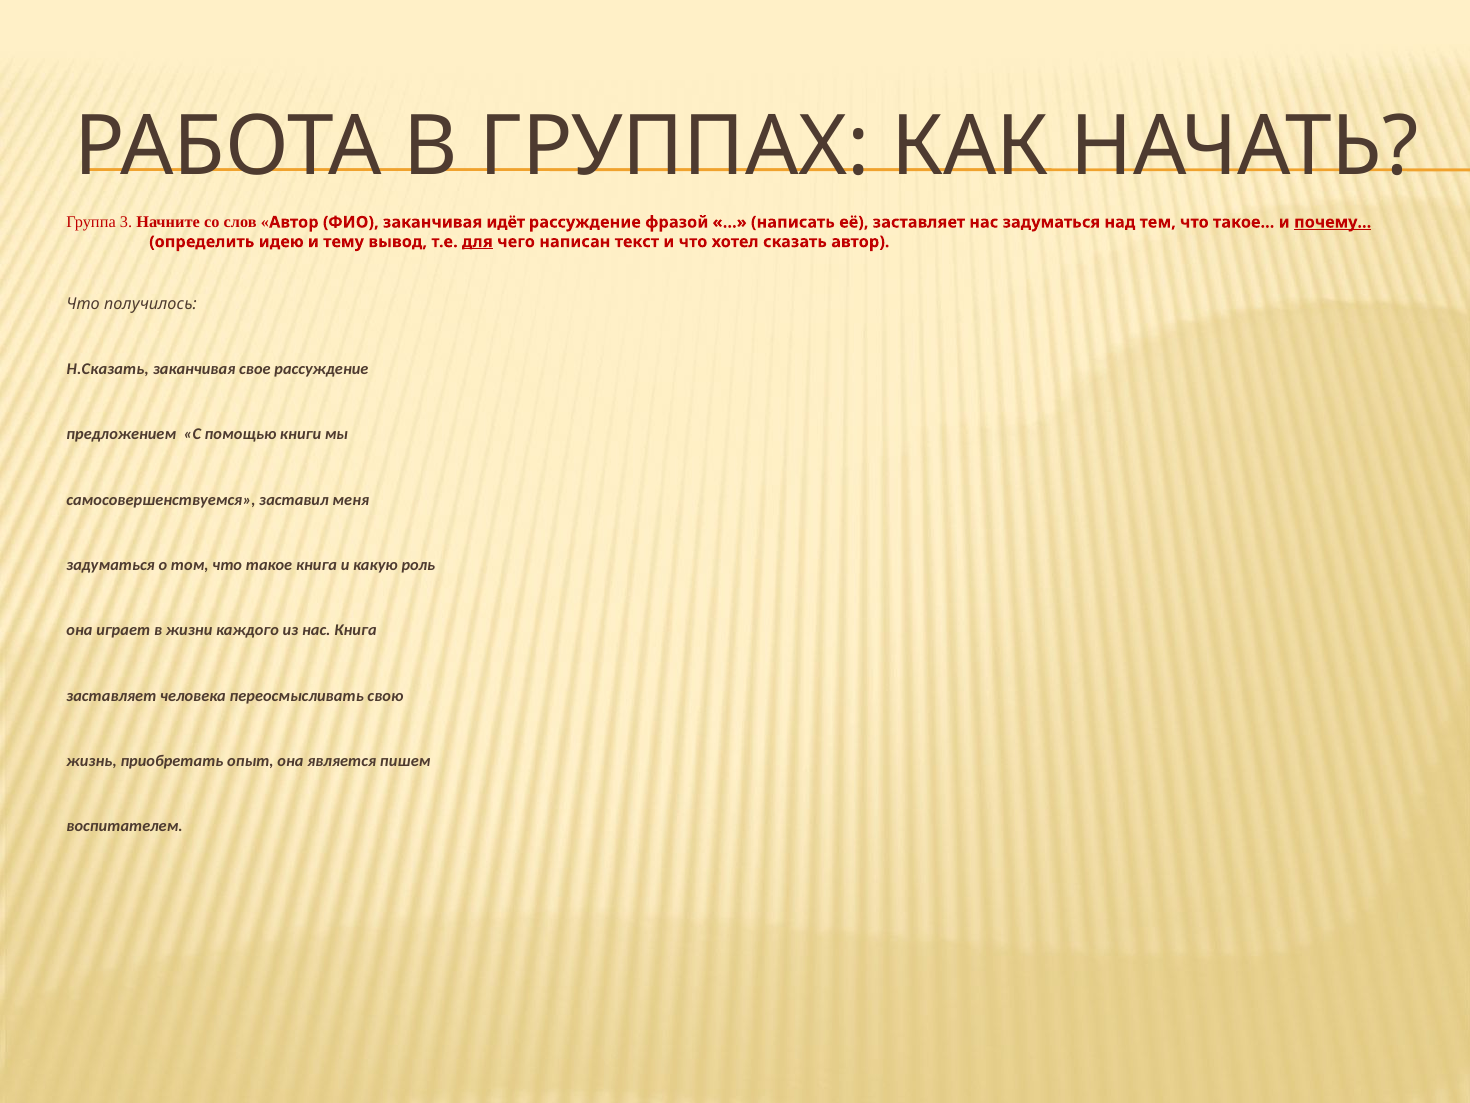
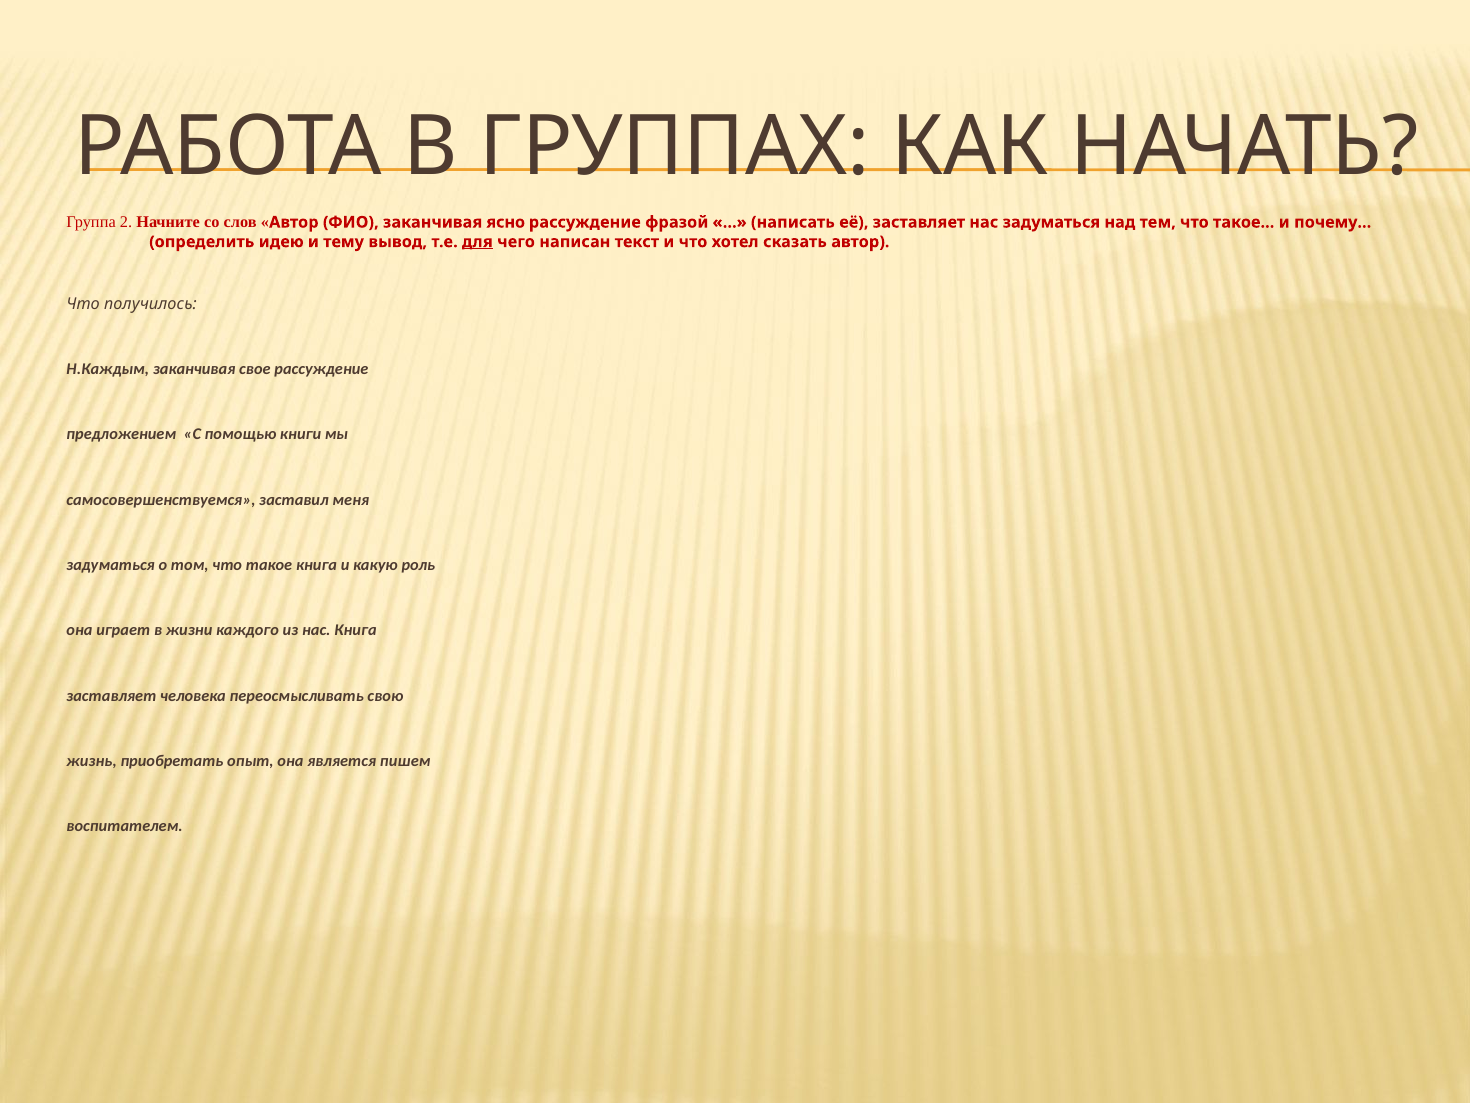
3: 3 -> 2
идёт: идёт -> ясно
почему… underline: present -> none
Н.Сказать: Н.Сказать -> Н.Каждым
